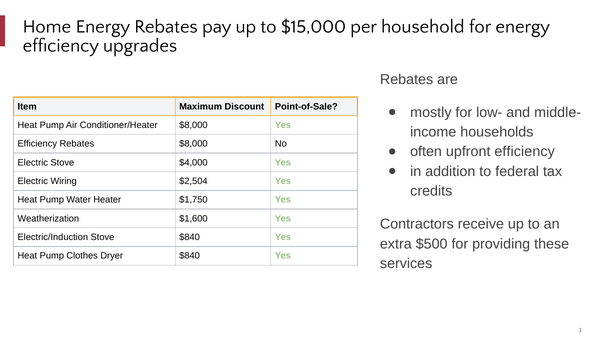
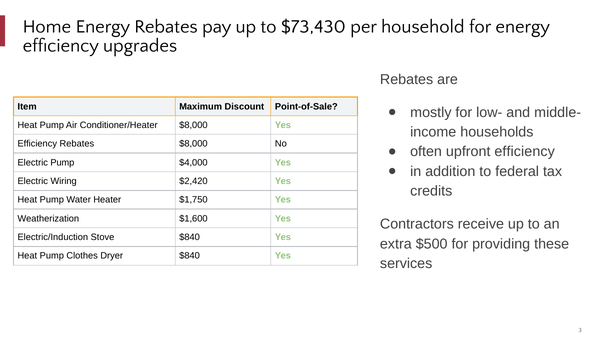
$15,000: $15,000 -> $73,430
Electric Stove: Stove -> Pump
$2,504: $2,504 -> $2,420
